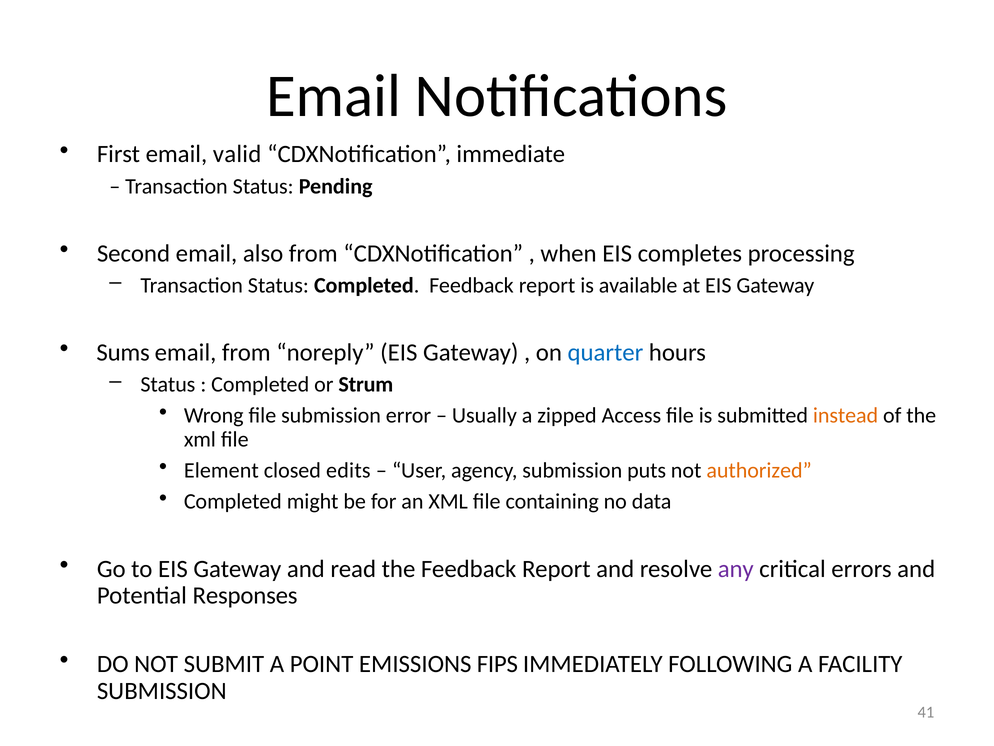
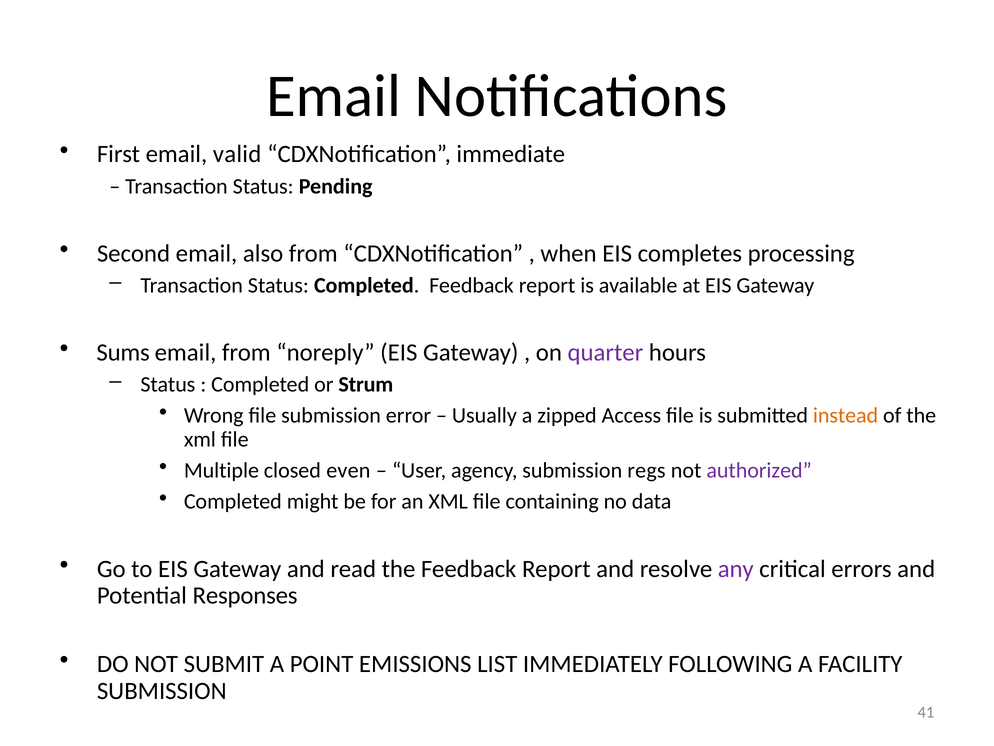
quarter colour: blue -> purple
Element: Element -> Multiple
edits: edits -> even
puts: puts -> regs
authorized colour: orange -> purple
FIPS: FIPS -> LIST
